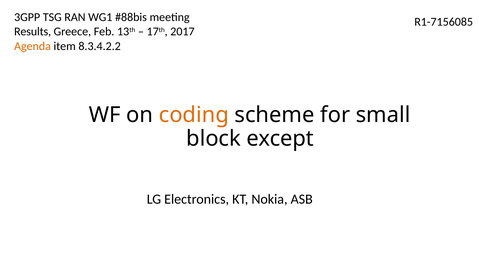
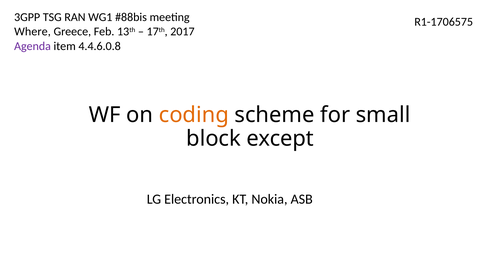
R1-7156085: R1-7156085 -> R1-1706575
Results: Results -> Where
Agenda colour: orange -> purple
8.3.4.2.2: 8.3.4.2.2 -> 4.4.6.0.8
